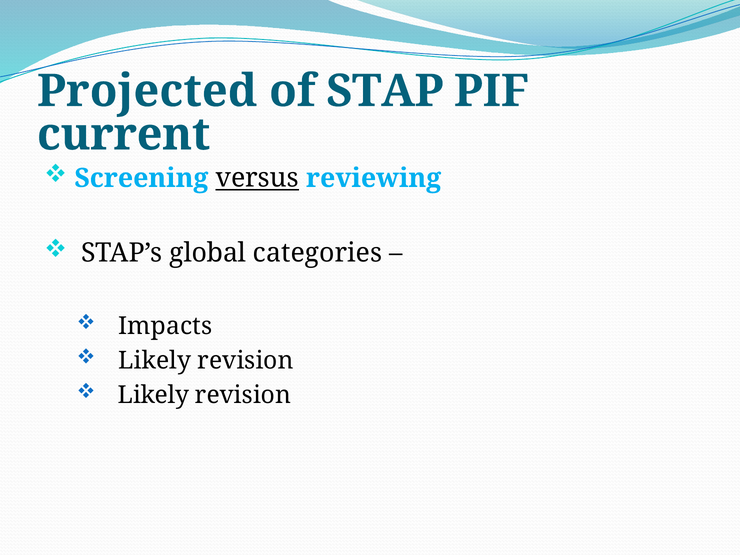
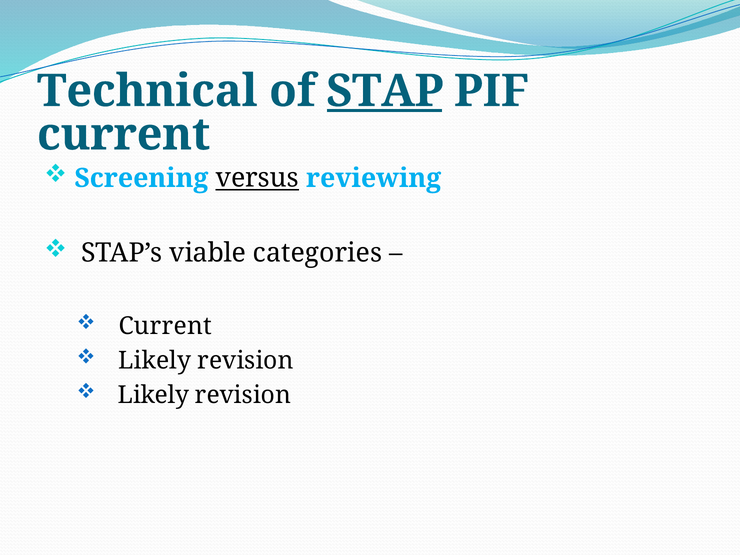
Projected: Projected -> Technical
STAP underline: none -> present
global: global -> viable
Impacts at (165, 326): Impacts -> Current
